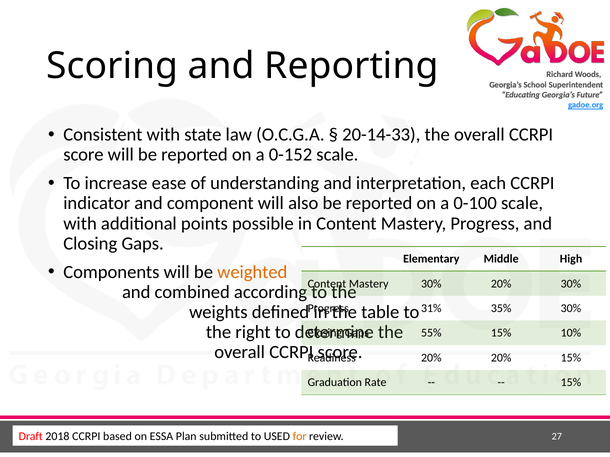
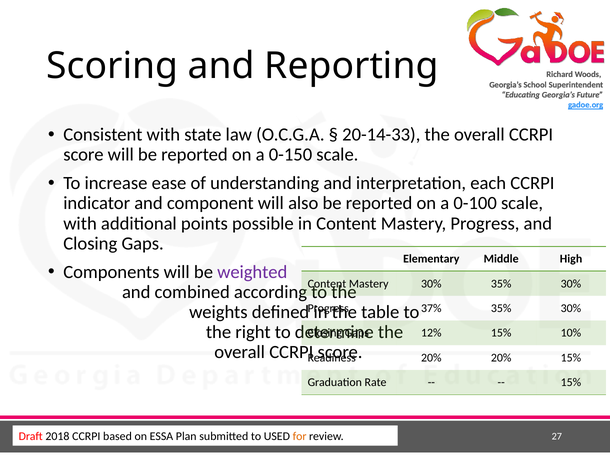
0-152: 0-152 -> 0-150
weighted colour: orange -> purple
30% 20%: 20% -> 35%
31%: 31% -> 37%
55%: 55% -> 12%
